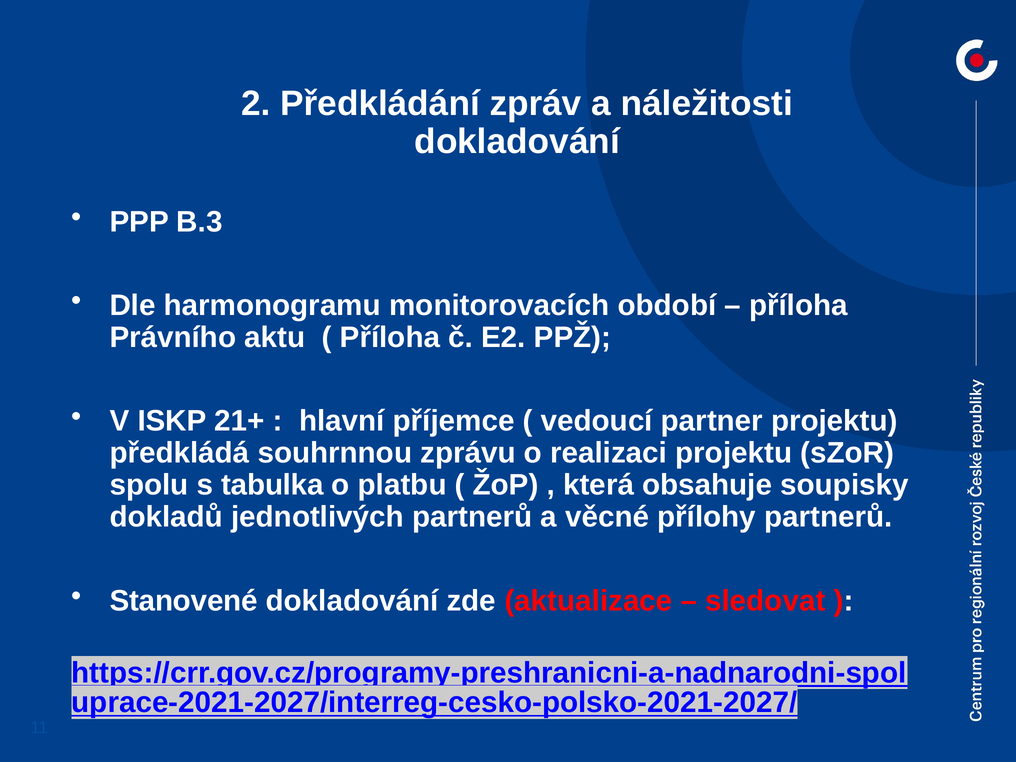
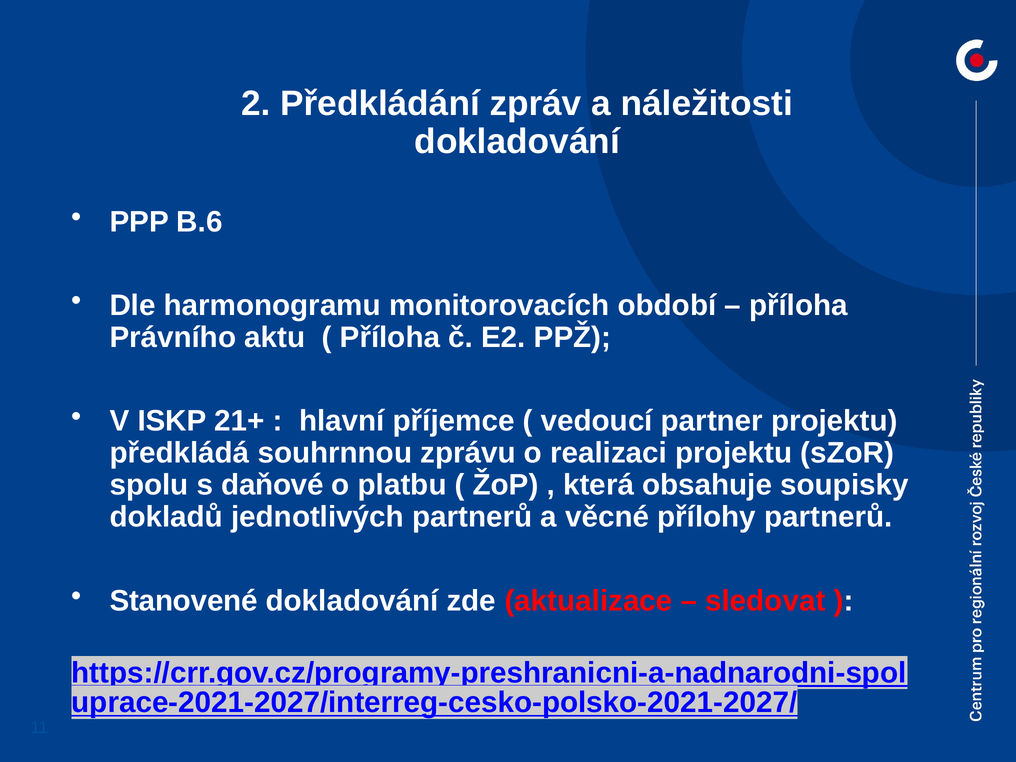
B.3: B.3 -> B.6
tabulka: tabulka -> daňové
